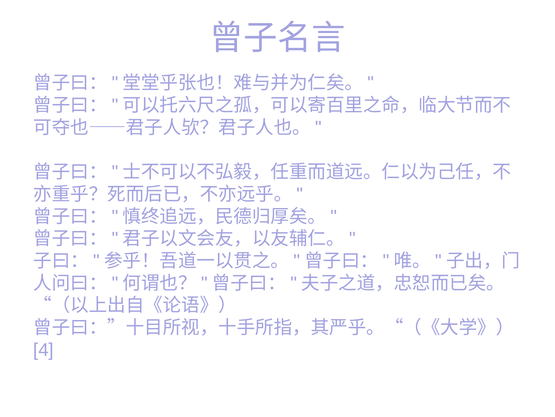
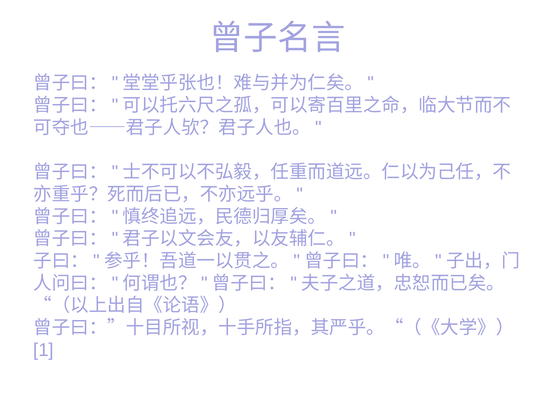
4: 4 -> 1
